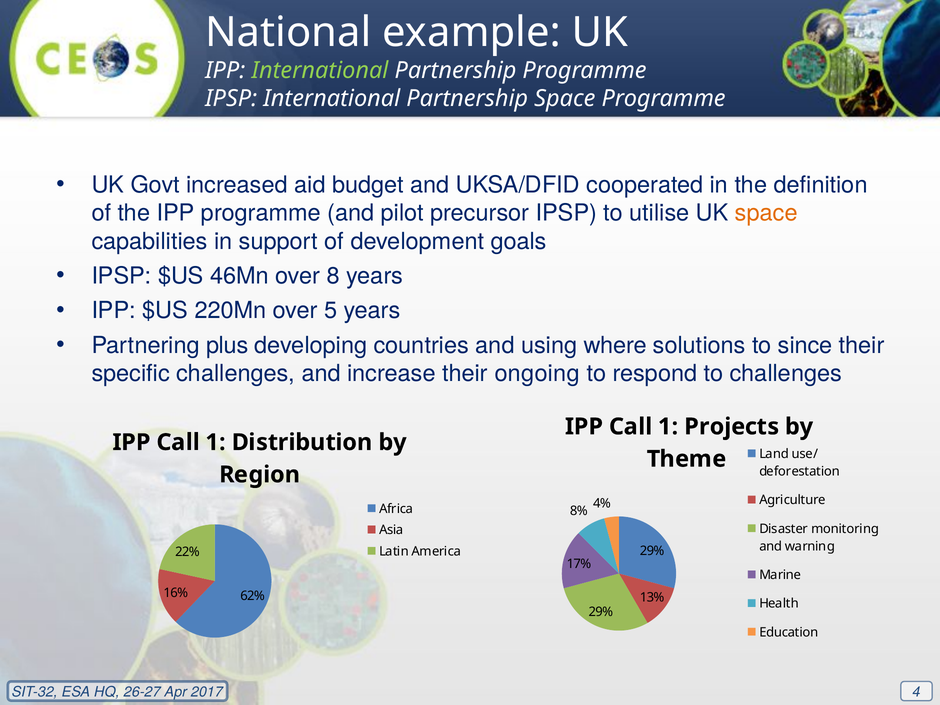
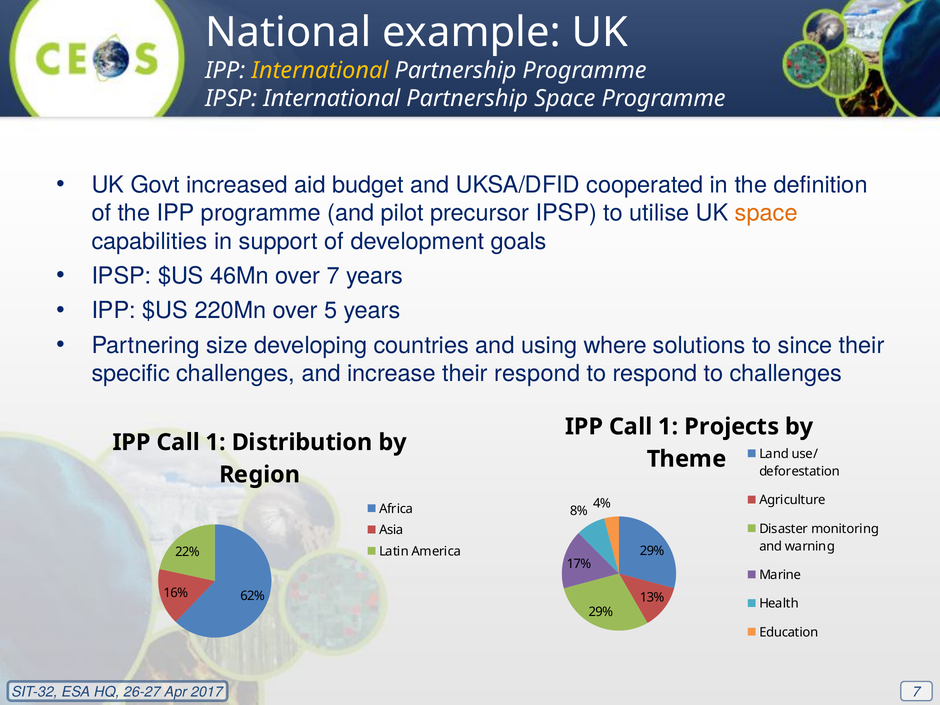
International at (320, 71) colour: light green -> yellow
over 8: 8 -> 7
plus: plus -> size
their ongoing: ongoing -> respond
4 at (916, 692): 4 -> 7
